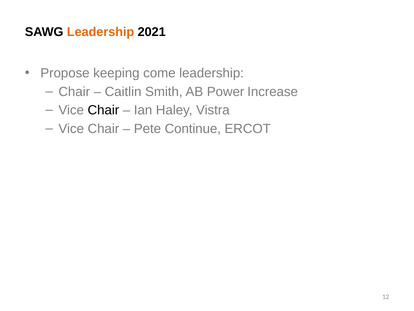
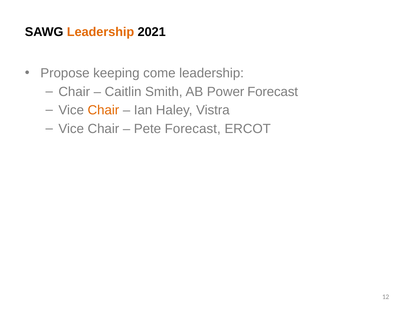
Power Increase: Increase -> Forecast
Chair at (103, 110) colour: black -> orange
Pete Continue: Continue -> Forecast
